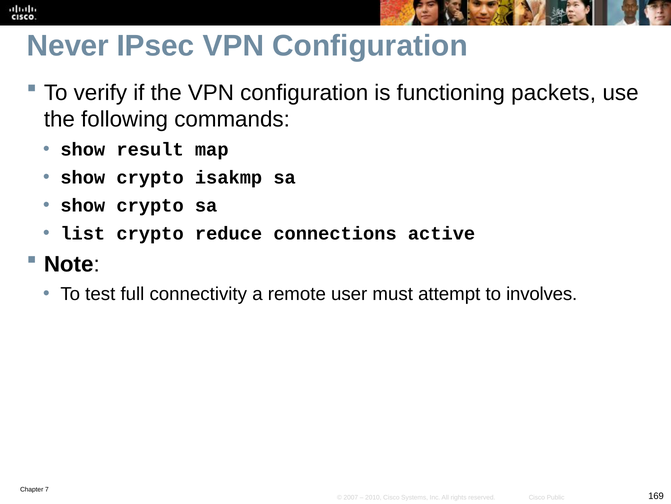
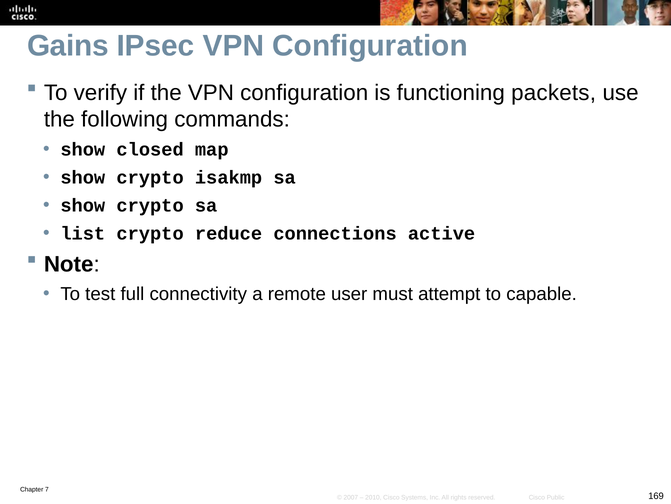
Never: Never -> Gains
result: result -> closed
involves: involves -> capable
